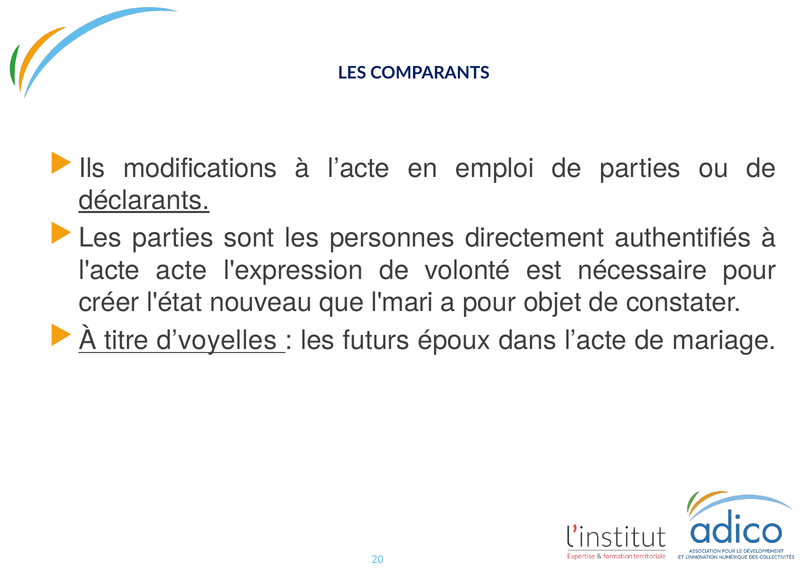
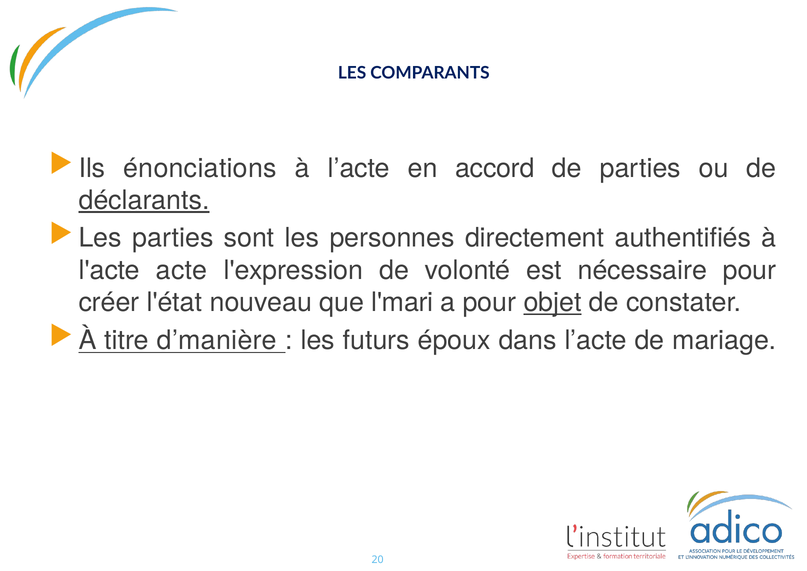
modifications: modifications -> énonciations
emploi: emploi -> accord
objet underline: none -> present
d’voyelles: d’voyelles -> d’manière
